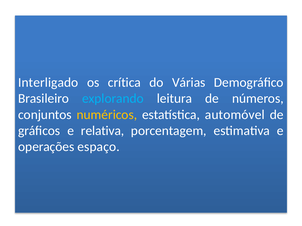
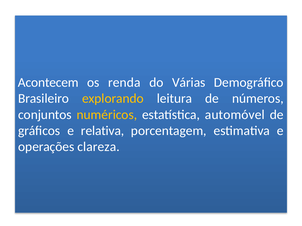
Interligado: Interligado -> Acontecem
crítica: crítica -> renda
explorando colour: light blue -> yellow
espaço: espaço -> clareza
